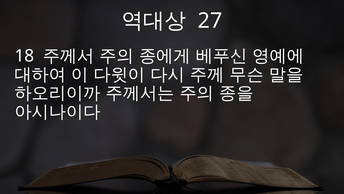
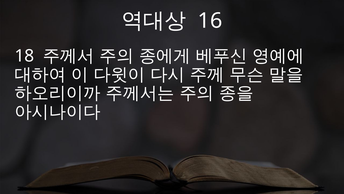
27: 27 -> 16
